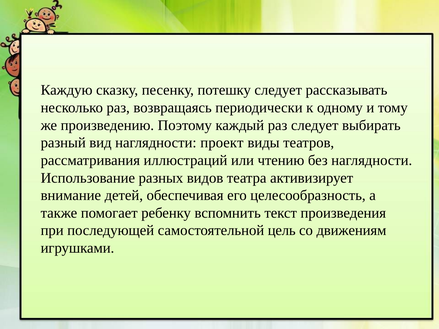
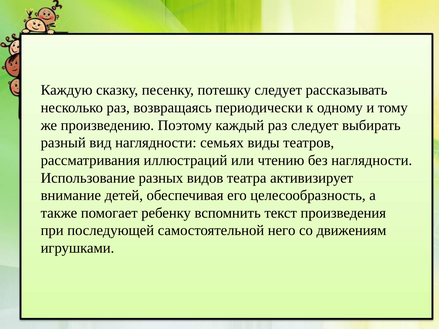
проект: проект -> семьях
цель: цель -> него
